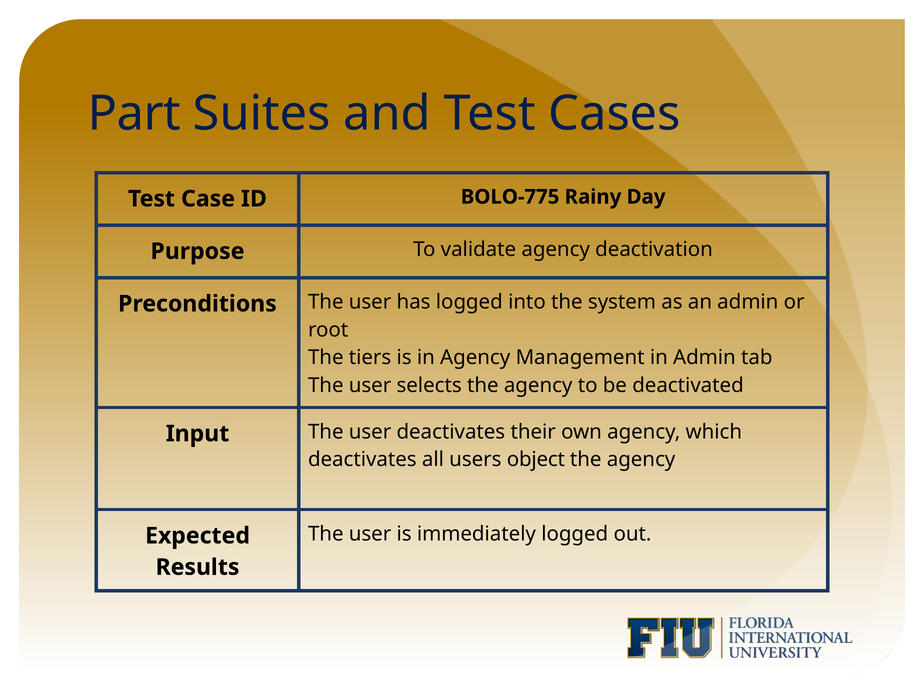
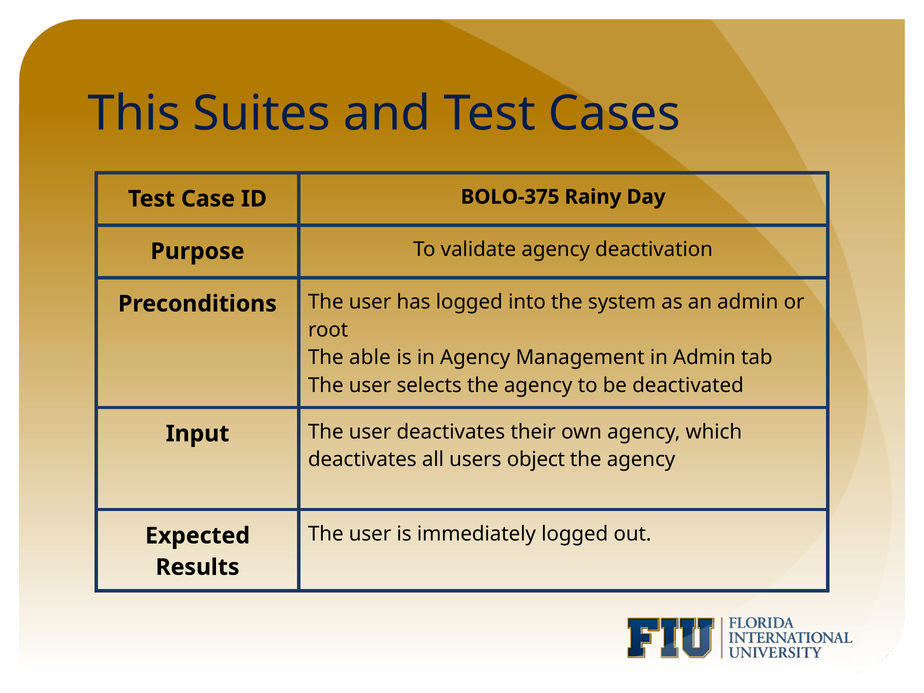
Part: Part -> This
BOLO-775: BOLO-775 -> BOLO-375
tiers: tiers -> able
